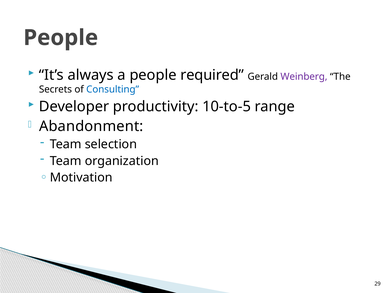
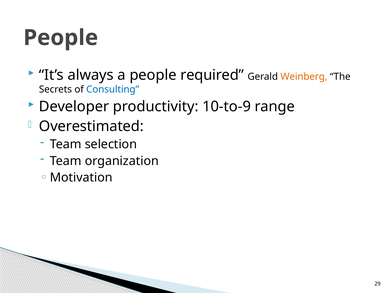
Weinberg colour: purple -> orange
10-to-5: 10-to-5 -> 10-to-9
Abandonment: Abandonment -> Overestimated
